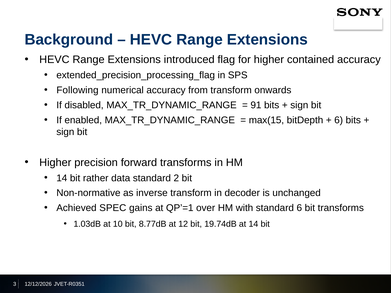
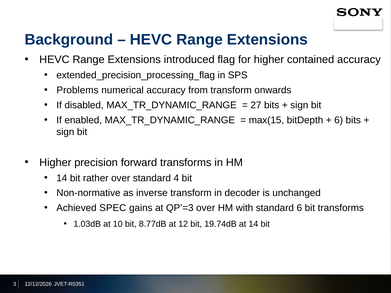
Following: Following -> Problems
91: 91 -> 27
rather data: data -> over
2: 2 -> 4
QP’=1: QP’=1 -> QP’=3
